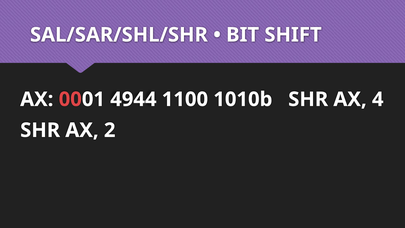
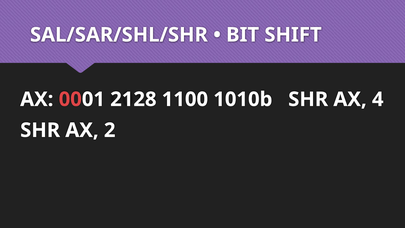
4944: 4944 -> 2128
